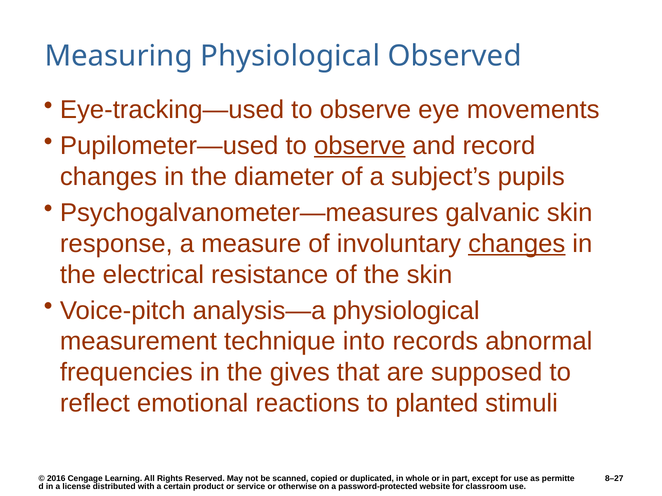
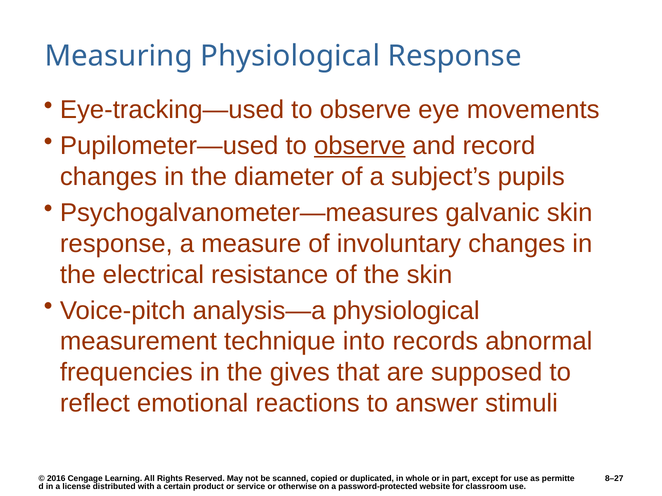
Physiological Observed: Observed -> Response
changes at (517, 244) underline: present -> none
planted: planted -> answer
